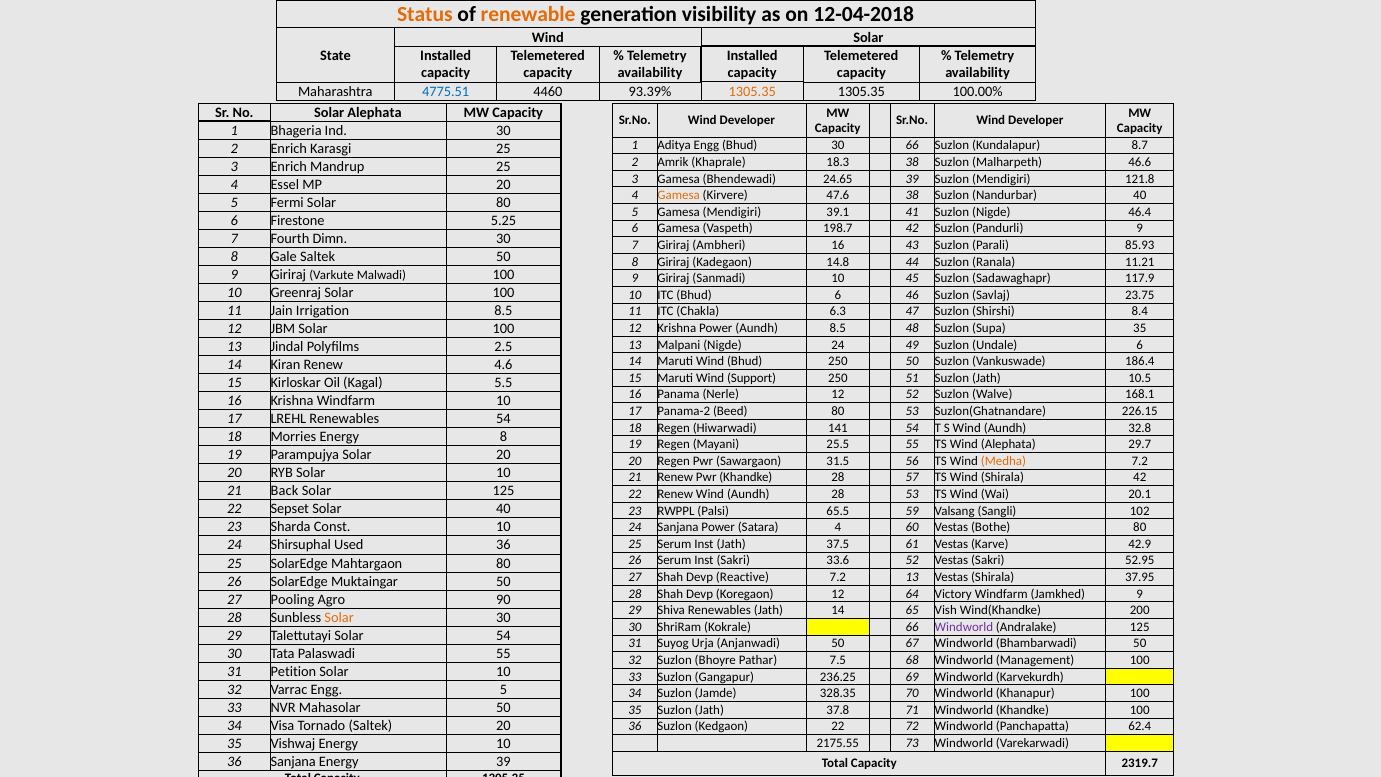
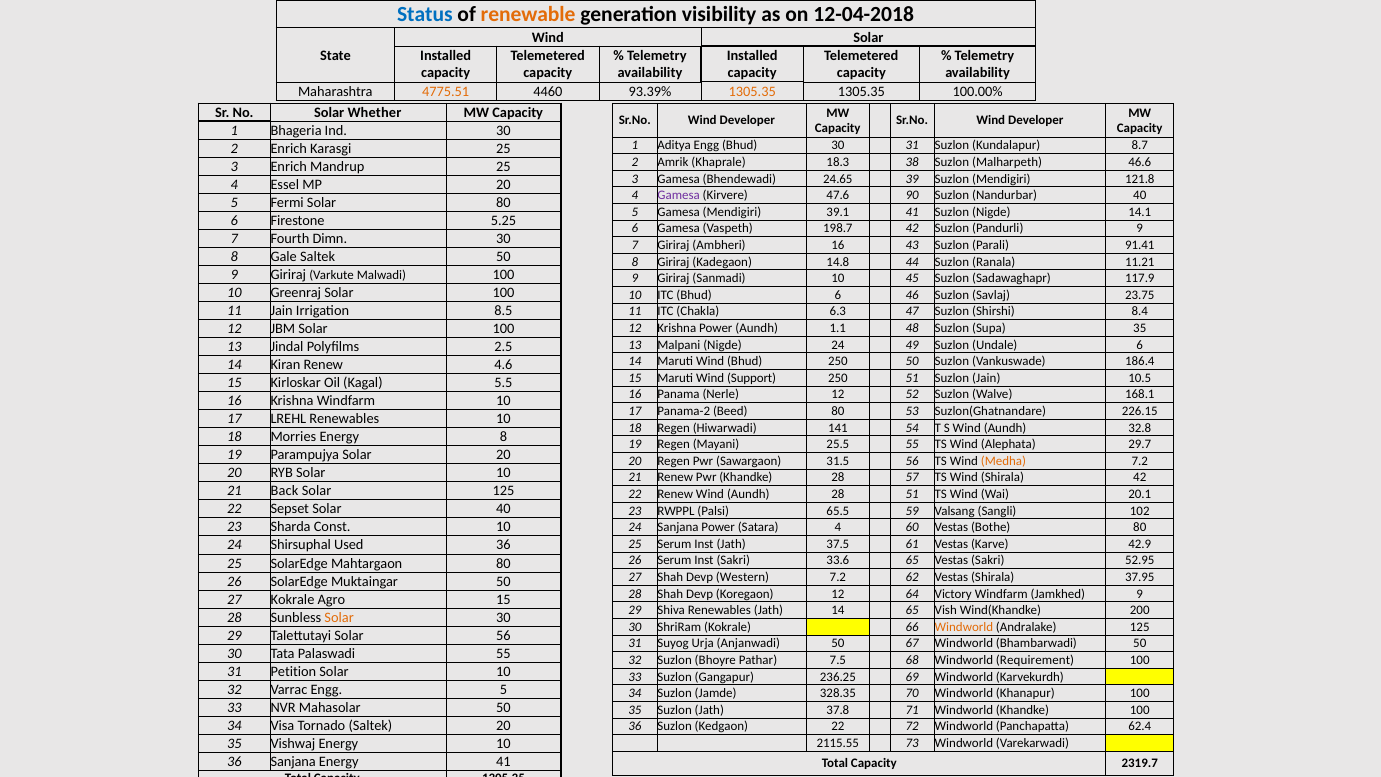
Status colour: orange -> blue
4775.51 colour: blue -> orange
Solar Alephata: Alephata -> Whether
30 66: 66 -> 31
Gamesa at (679, 195) colour: orange -> purple
47.6 38: 38 -> 90
46.4: 46.4 -> 14.1
85.93: 85.93 -> 91.41
Aundh 8.5: 8.5 -> 1.1
51 Suzlon Jath: Jath -> Jain
Renewables 54: 54 -> 10
28 53: 53 -> 51
33.6 52: 52 -> 65
Reactive: Reactive -> Western
7.2 13: 13 -> 62
27 Pooling: Pooling -> Kokrale
Agro 90: 90 -> 15
Windworld at (964, 627) colour: purple -> orange
Solar 54: 54 -> 56
Management: Management -> Requirement
2175.55: 2175.55 -> 2115.55
Energy 39: 39 -> 41
